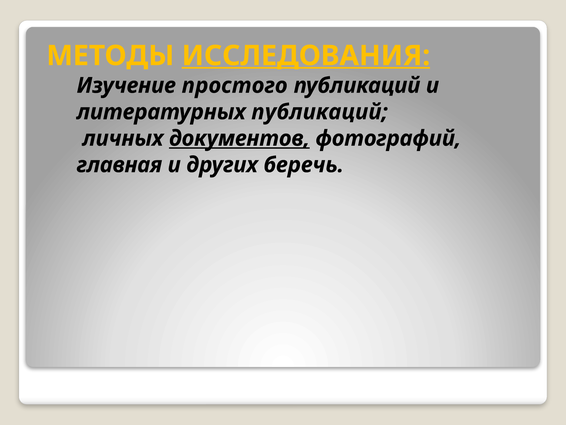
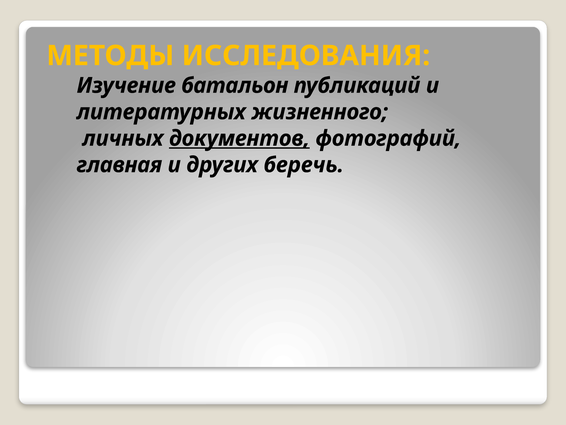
ИССЛЕДОВАНИЯ underline: present -> none
простого: простого -> батальон
литературных публикаций: публикаций -> жизненного
